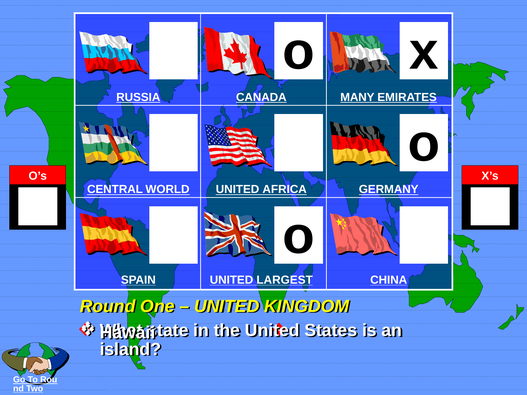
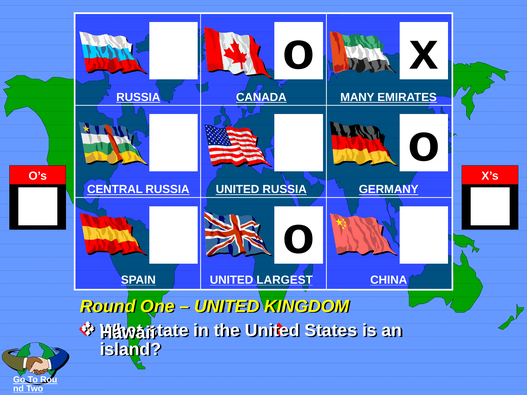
CENTRAL WORLD: WORLD -> RUSSIA
UNITED AFRICA: AFRICA -> RUSSIA
